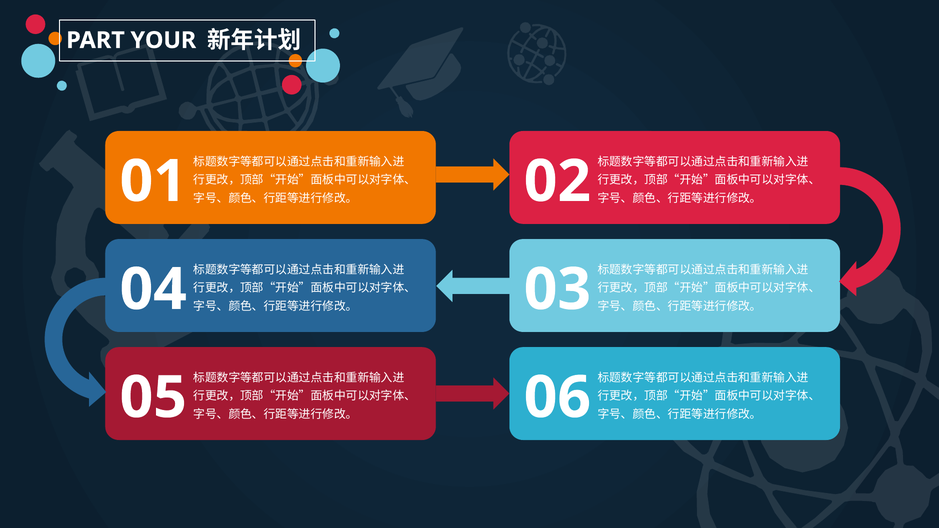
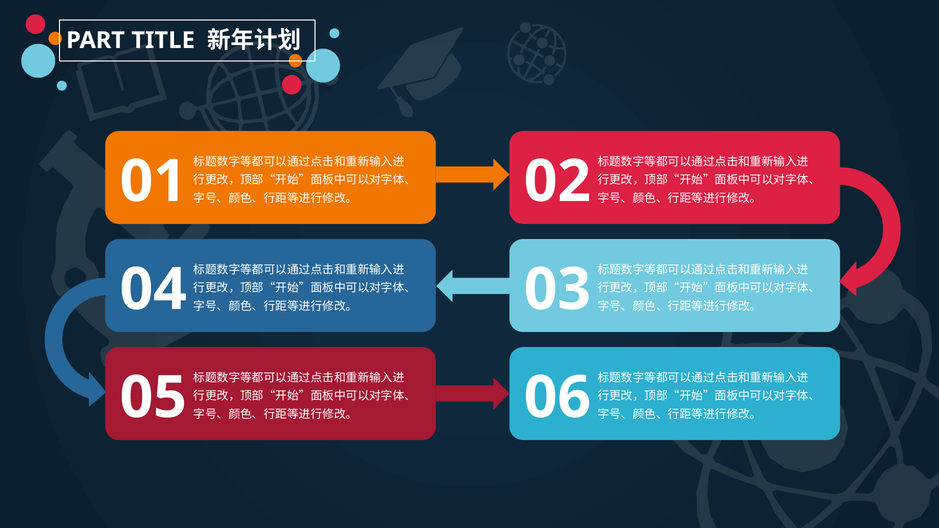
YOUR: YOUR -> TITLE
